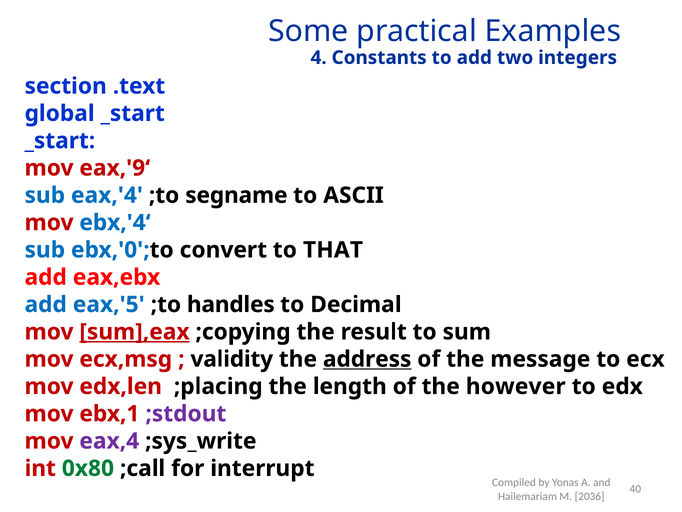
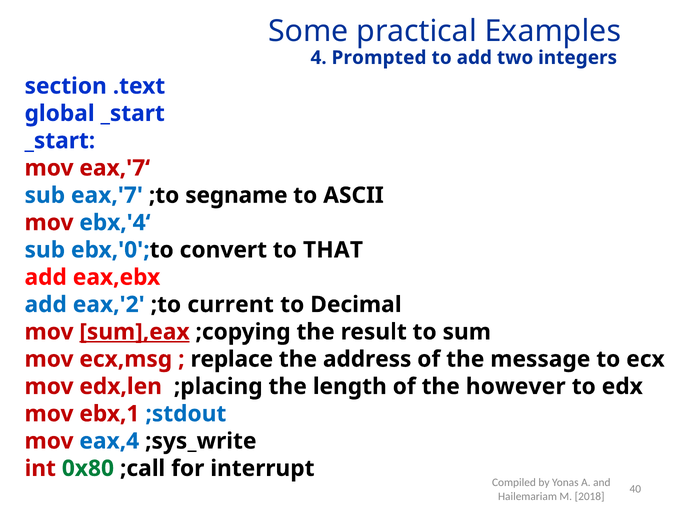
Constants: Constants -> Prompted
eax,'9‘: eax,'9‘ -> eax,'7‘
eax,'4: eax,'4 -> eax,'7
eax,'5: eax,'5 -> eax,'2
handles: handles -> current
validity: validity -> replace
address underline: present -> none
;stdout colour: purple -> blue
eax,4 colour: purple -> blue
2036: 2036 -> 2018
